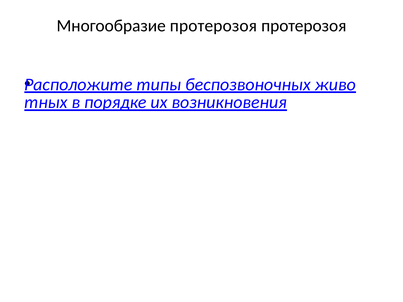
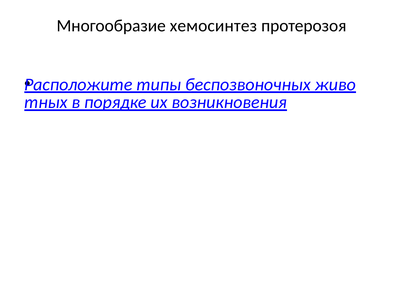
Многообразие протерозоя: протерозоя -> хемосинтез
